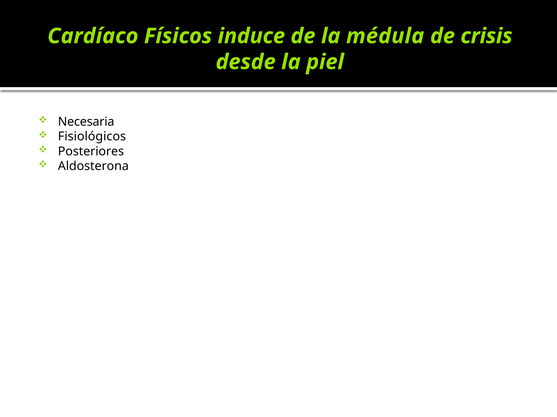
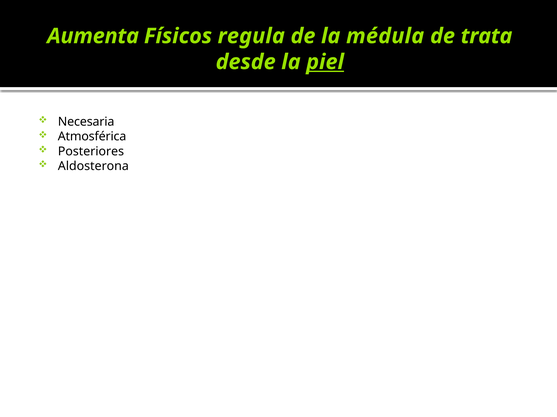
Cardíaco: Cardíaco -> Aumenta
induce: induce -> regula
crisis: crisis -> trata
piel underline: none -> present
Fisiológicos: Fisiológicos -> Atmosférica
